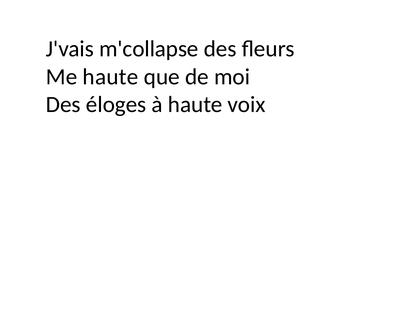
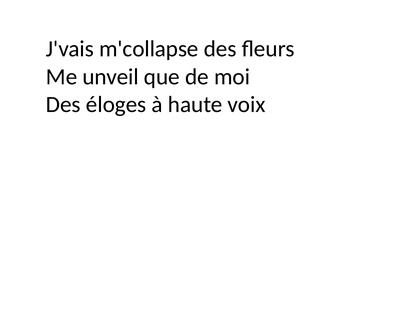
Me haute: haute -> unveil
